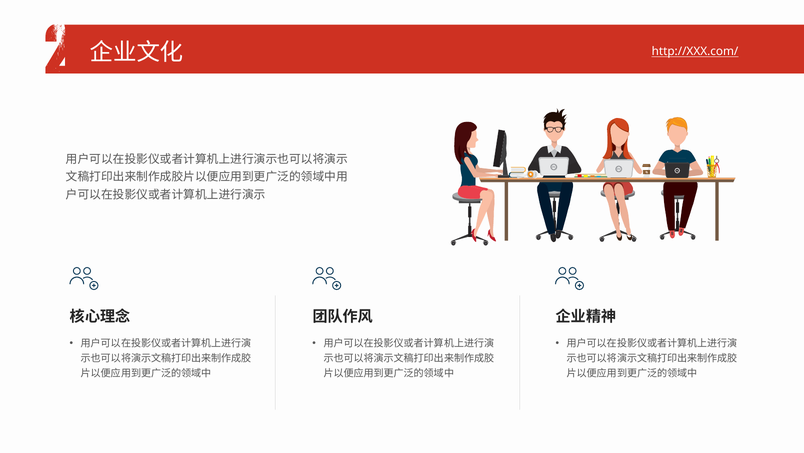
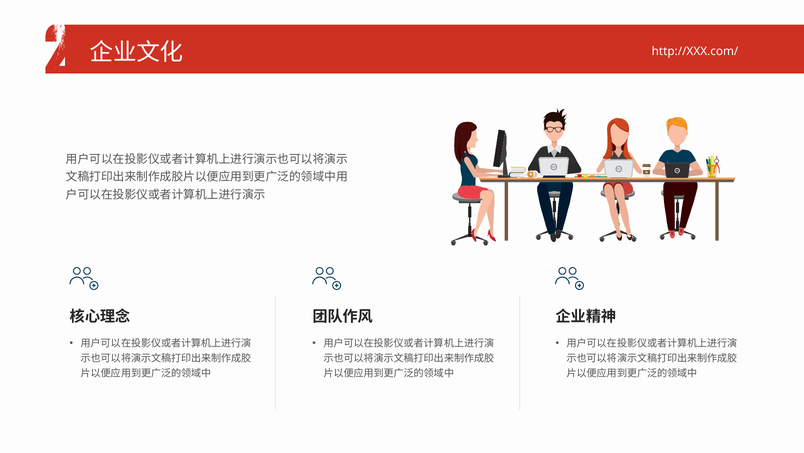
http://XXX.com/ underline: present -> none
